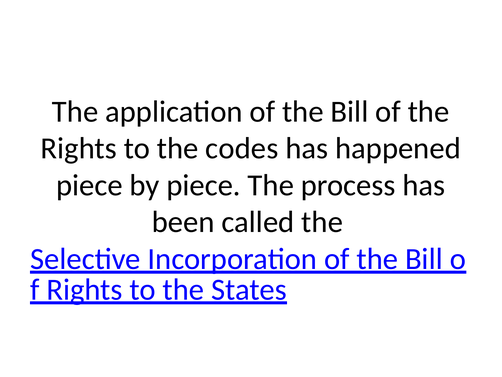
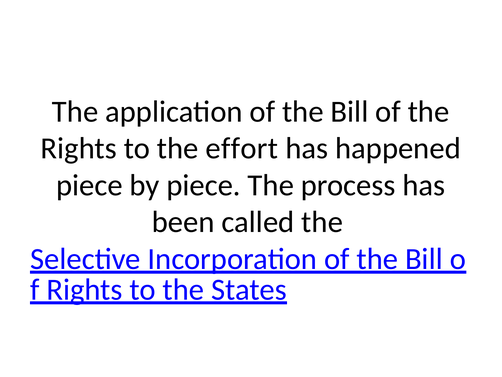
codes: codes -> effort
